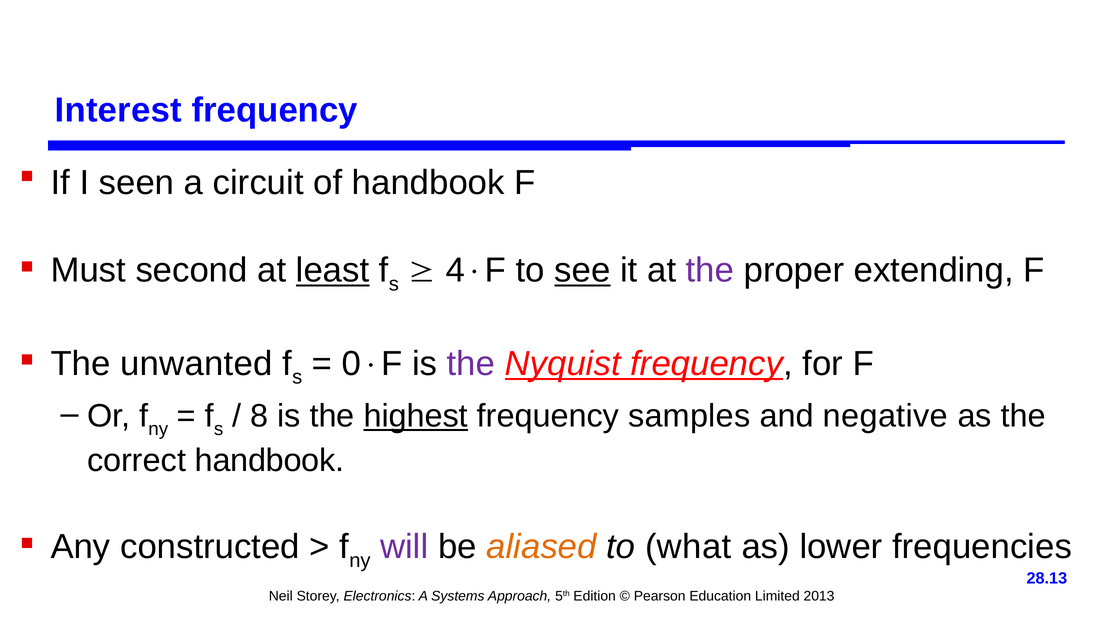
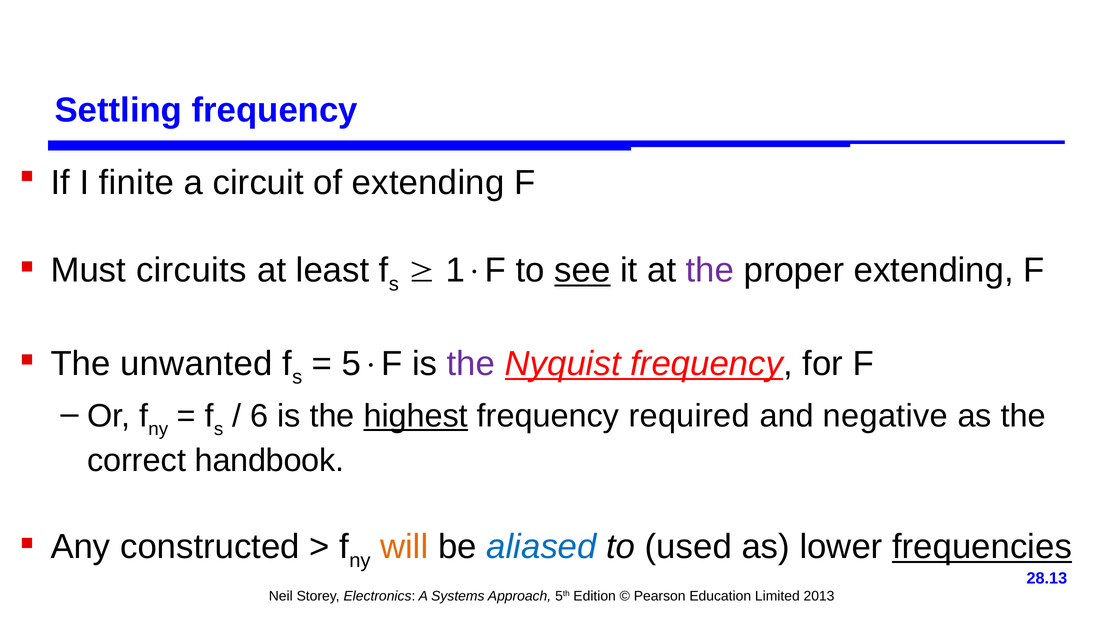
Interest: Interest -> Settling
seen: seen -> finite
of handbook: handbook -> extending
second: second -> circuits
least underline: present -> none
4: 4 -> 1
0: 0 -> 5
8: 8 -> 6
samples: samples -> required
will colour: purple -> orange
aliased colour: orange -> blue
what: what -> used
frequencies underline: none -> present
